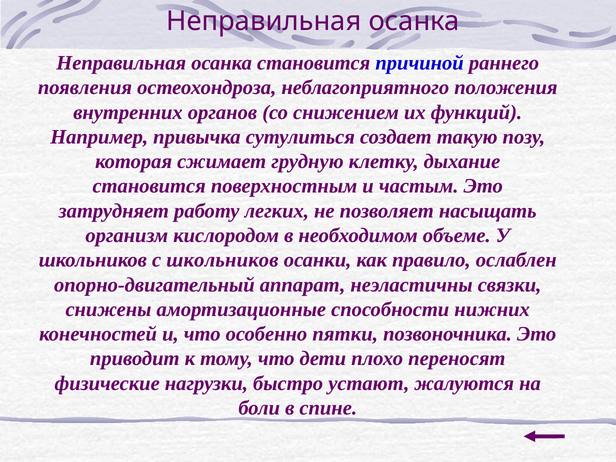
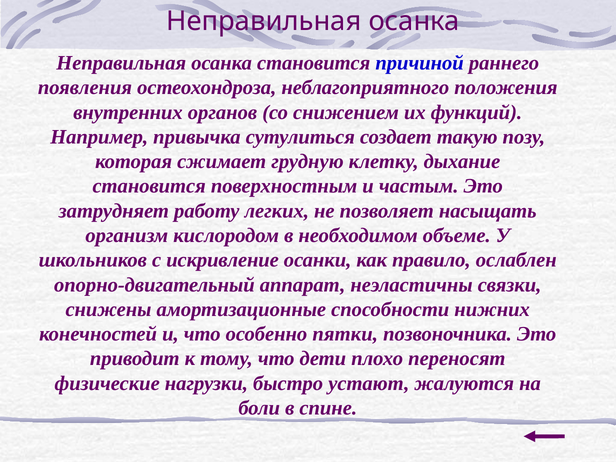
с школьников: школьников -> искривление
